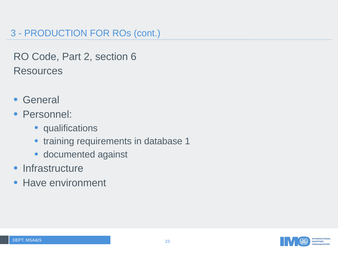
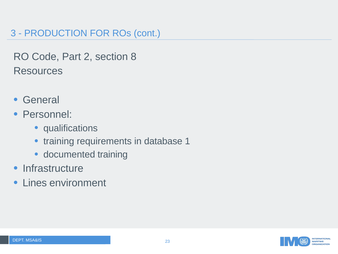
6: 6 -> 8
documented against: against -> training
Have: Have -> Lines
